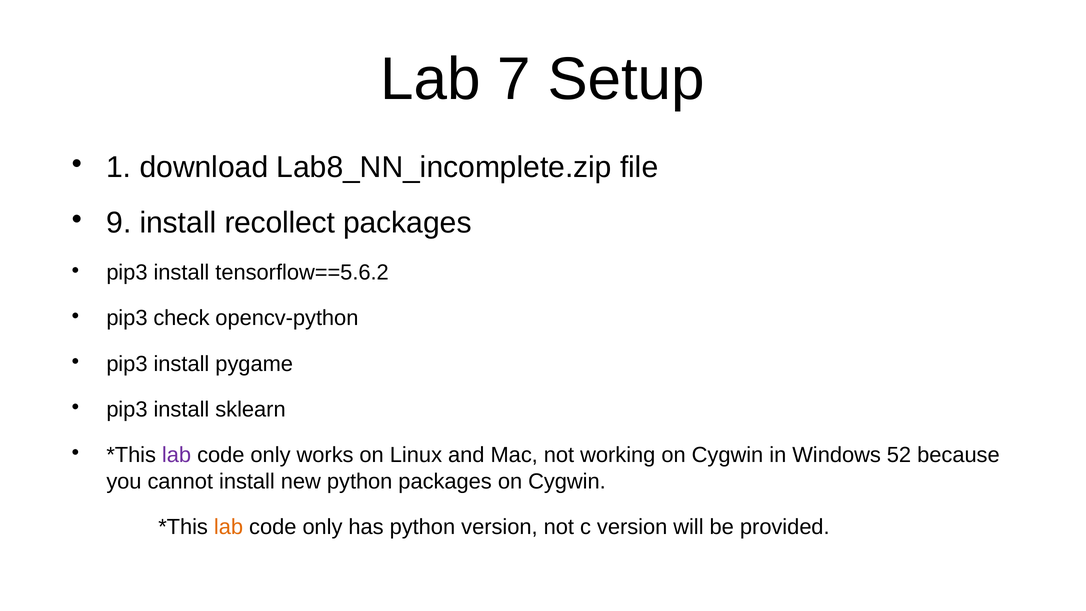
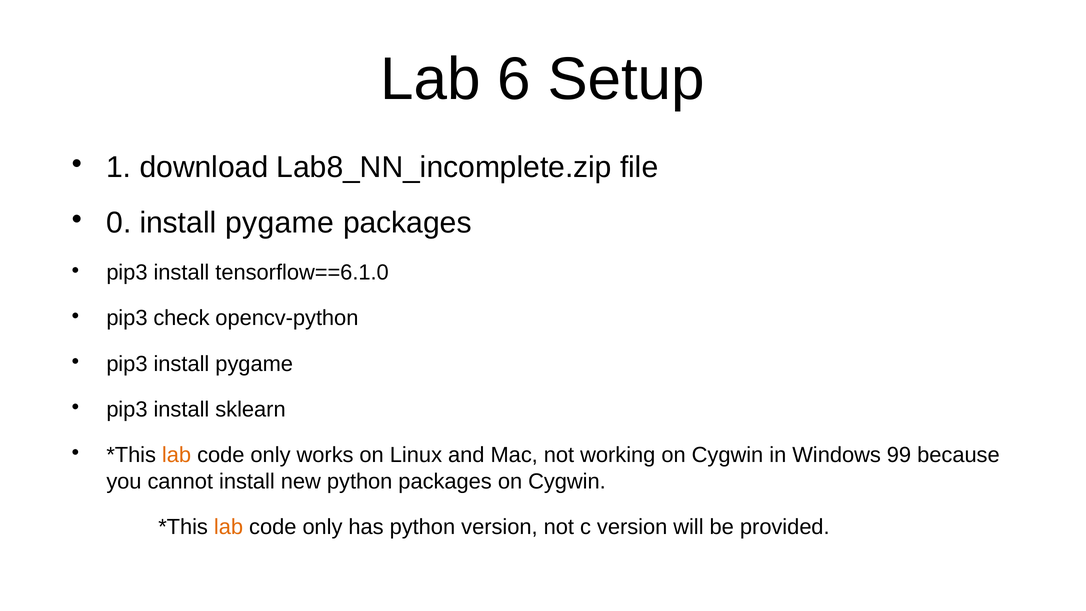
7: 7 -> 6
9: 9 -> 0
recollect at (280, 223): recollect -> pygame
tensorflow==5.6.2: tensorflow==5.6.2 -> tensorflow==6.1.0
lab at (177, 455) colour: purple -> orange
52: 52 -> 99
